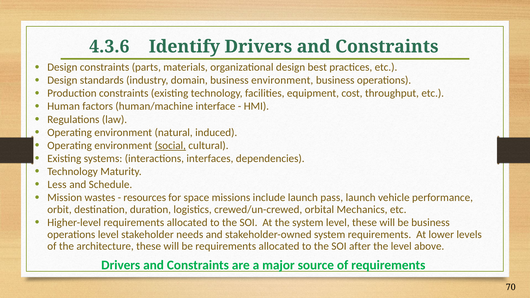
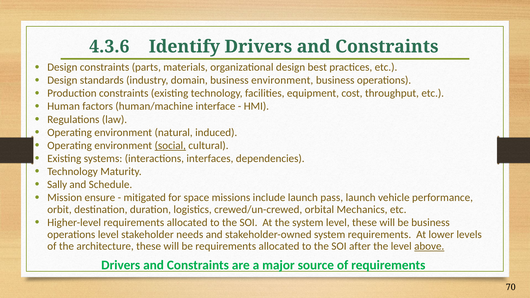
Less: Less -> Sally
wastes: wastes -> ensure
resources: resources -> mitigated
above underline: none -> present
